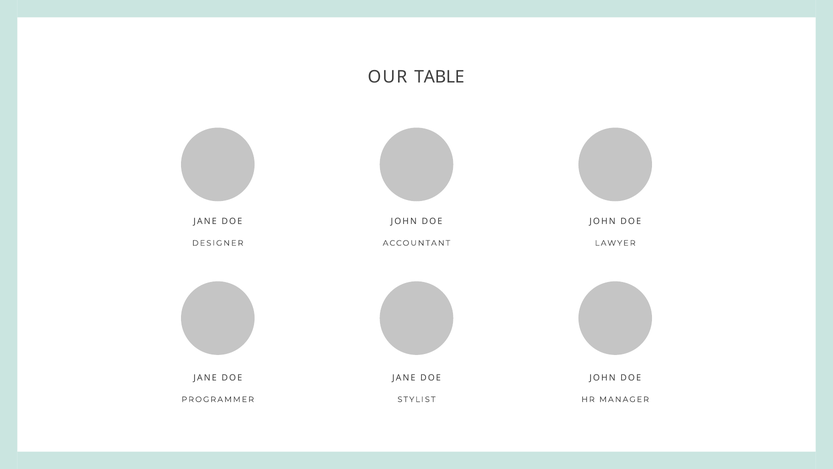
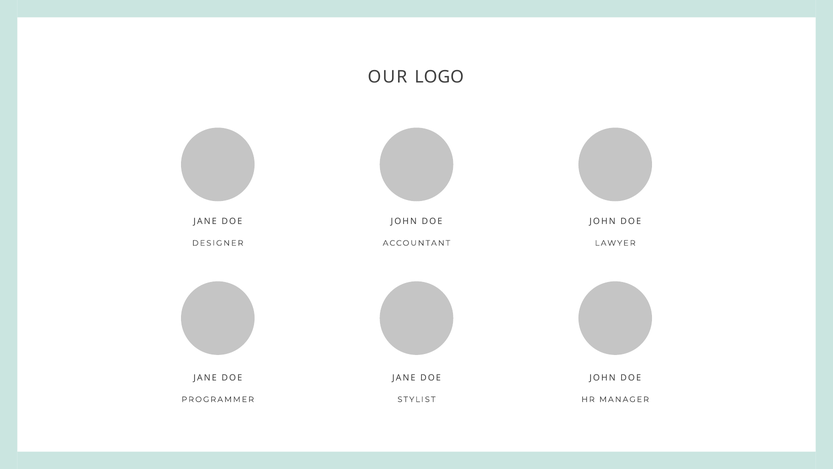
TABLE: TABLE -> LOGO
